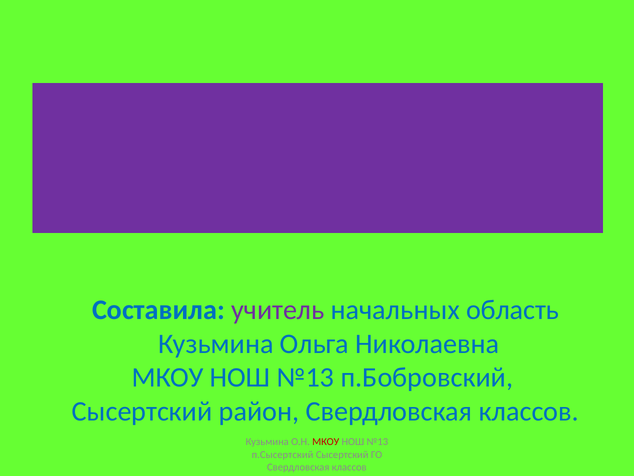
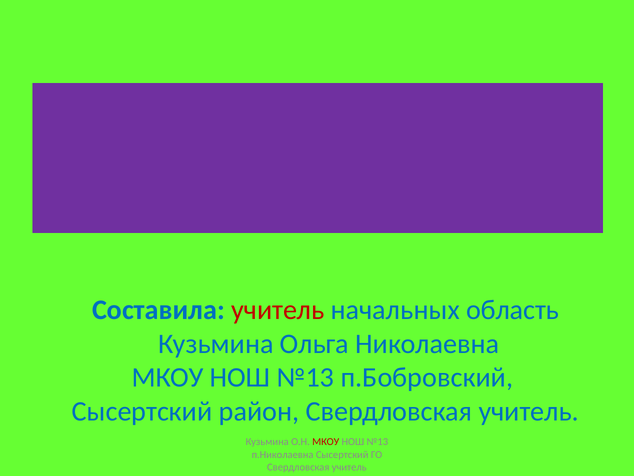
учитель at (278, 310) colour: purple -> red
район Свердловская классов: классов -> учитель
п.Сысертский: п.Сысертский -> п.Николаевна
классов at (349, 467): классов -> учитель
